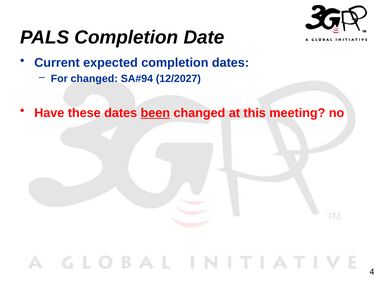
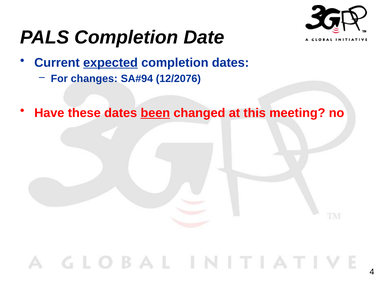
expected underline: none -> present
For changed: changed -> changes
12/2027: 12/2027 -> 12/2076
